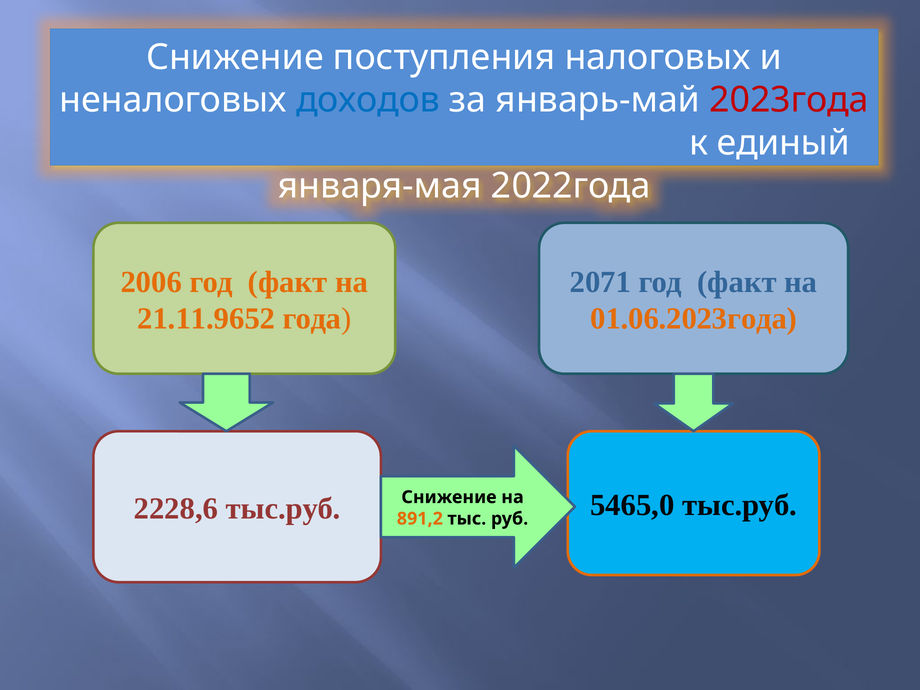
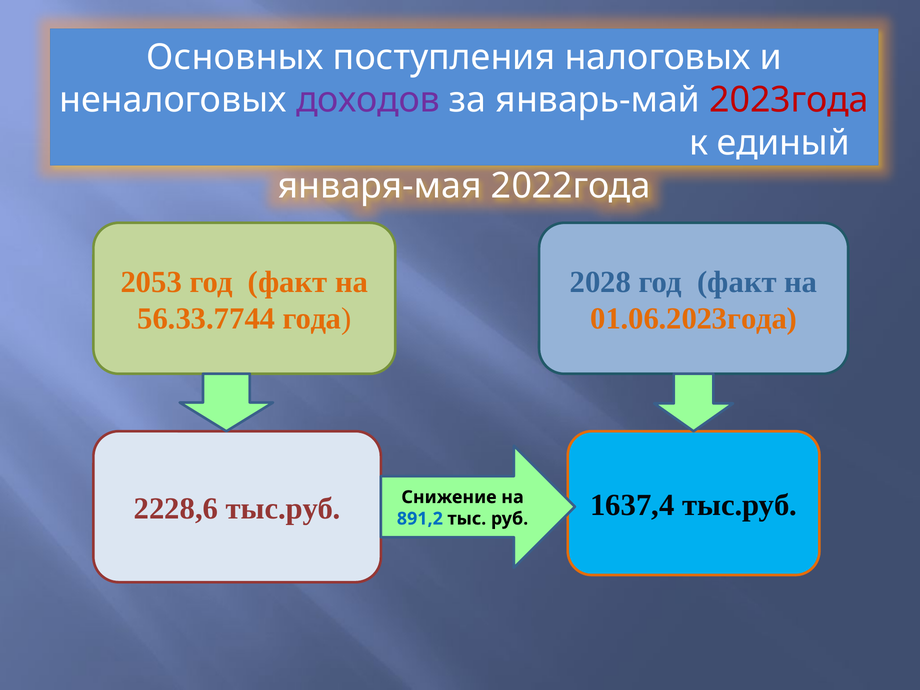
Снижение at (235, 57): Снижение -> Основных
доходов colour: blue -> purple
2006: 2006 -> 2053
2071: 2071 -> 2028
21.11.9652: 21.11.9652 -> 56.33.7744
5465,0: 5465,0 -> 1637,4
891,2 colour: orange -> blue
